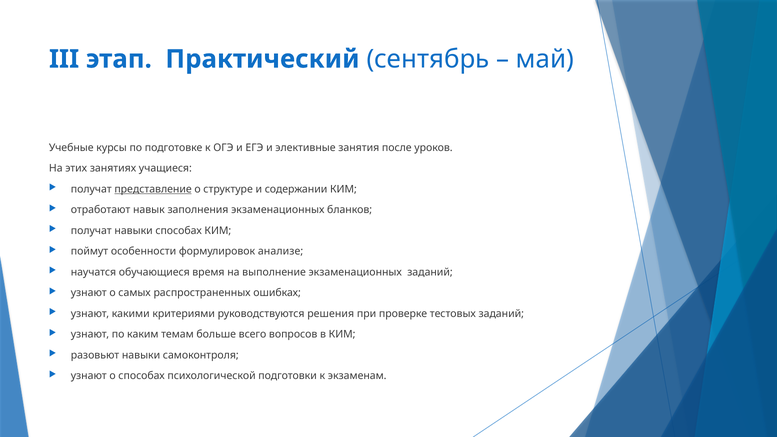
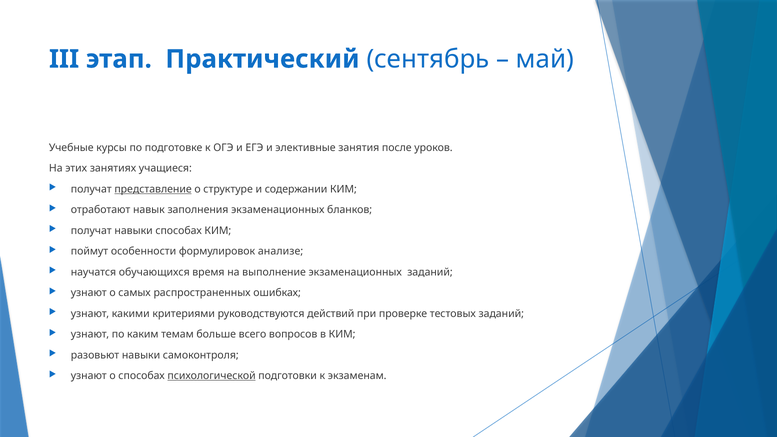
обучающиеся: обучающиеся -> обучающихся
решения: решения -> действий
психологической underline: none -> present
